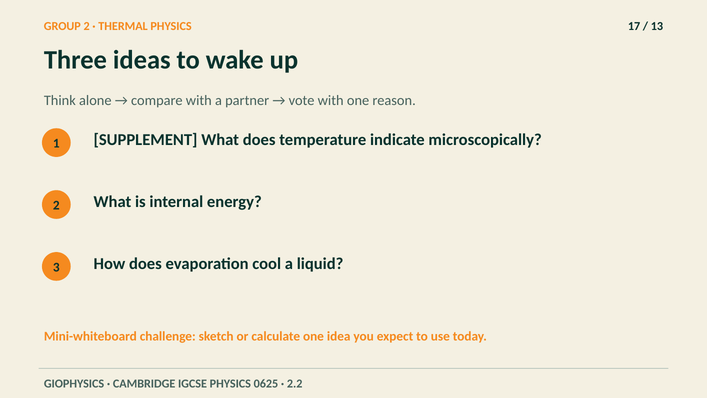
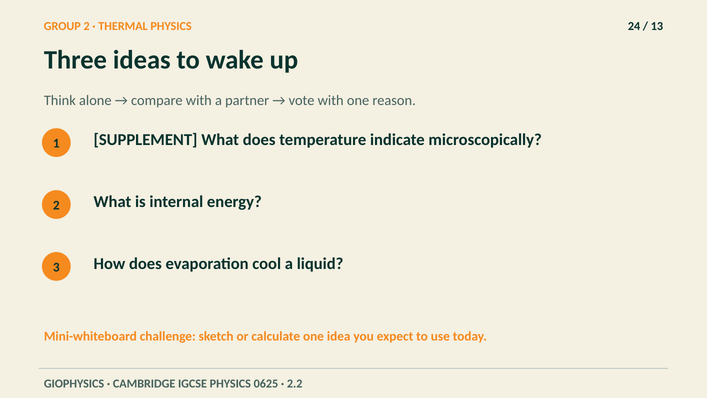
17: 17 -> 24
